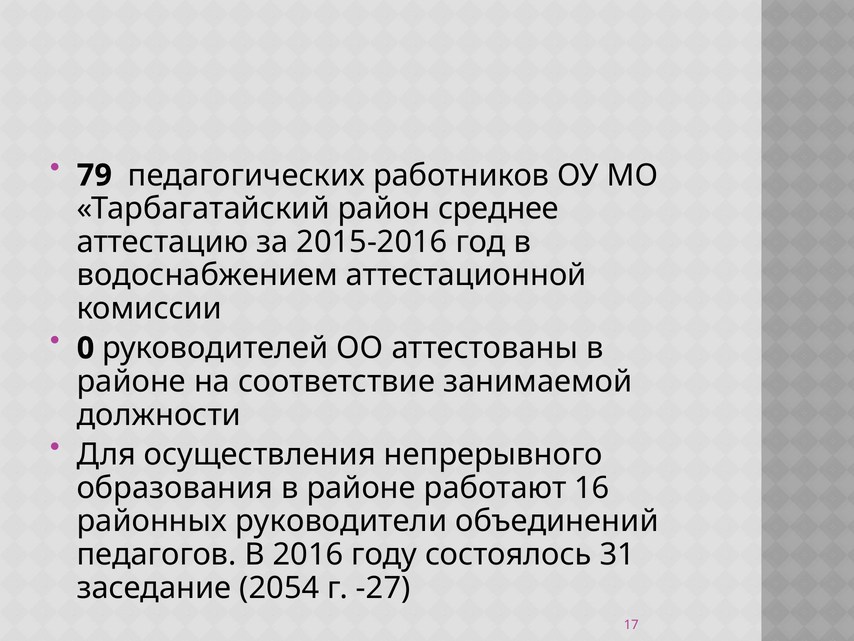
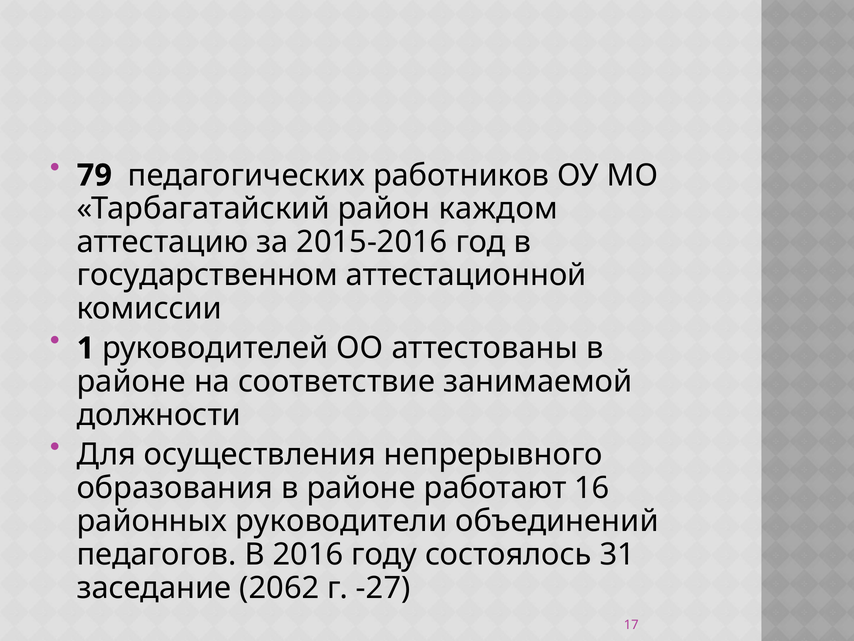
среднее: среднее -> каждом
водоснабжением: водоснабжением -> государственном
0: 0 -> 1
2054: 2054 -> 2062
